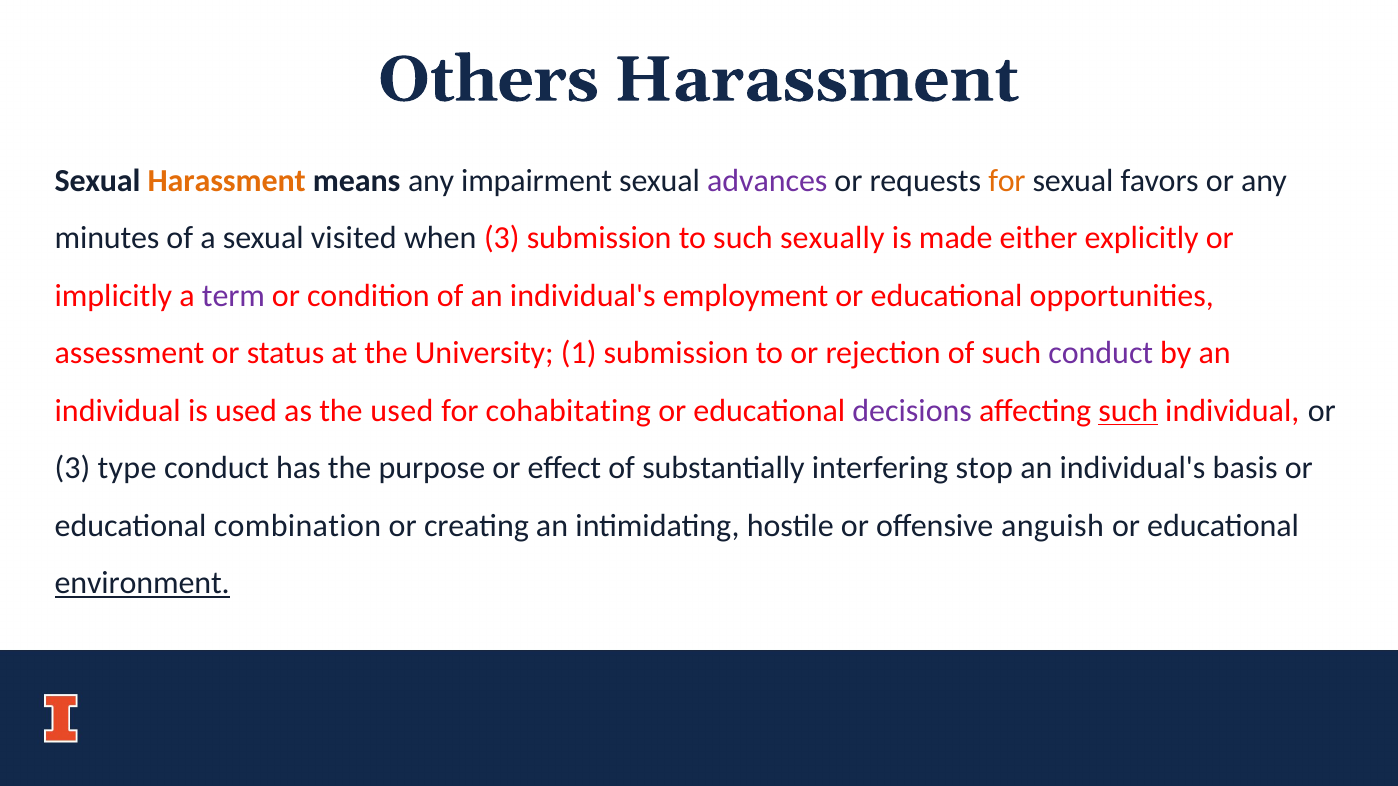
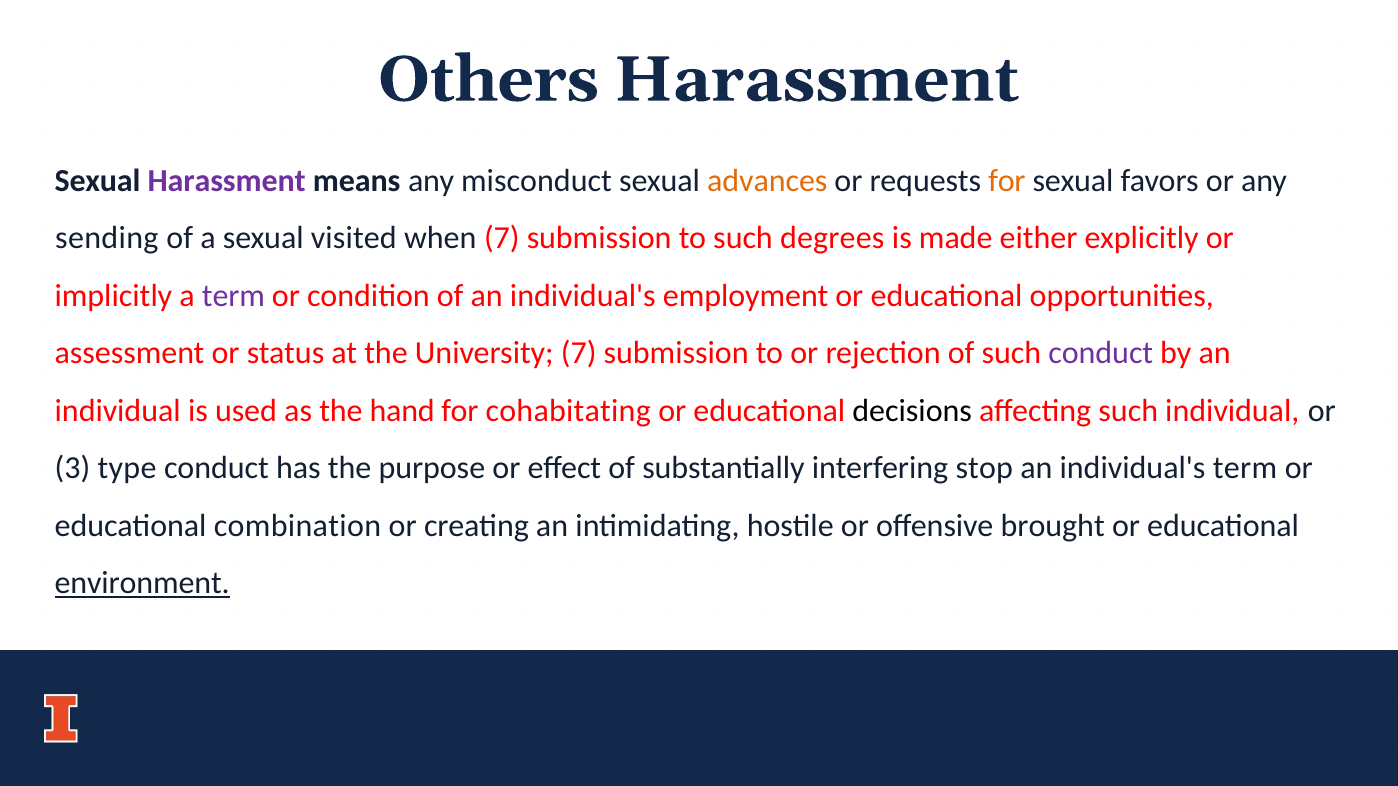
Harassment at (227, 181) colour: orange -> purple
impairment: impairment -> misconduct
advances colour: purple -> orange
minutes: minutes -> sending
when 3: 3 -> 7
sexually: sexually -> degrees
University 1: 1 -> 7
the used: used -> hand
decisions colour: purple -> black
such at (1128, 411) underline: present -> none
individual's basis: basis -> term
anguish: anguish -> brought
